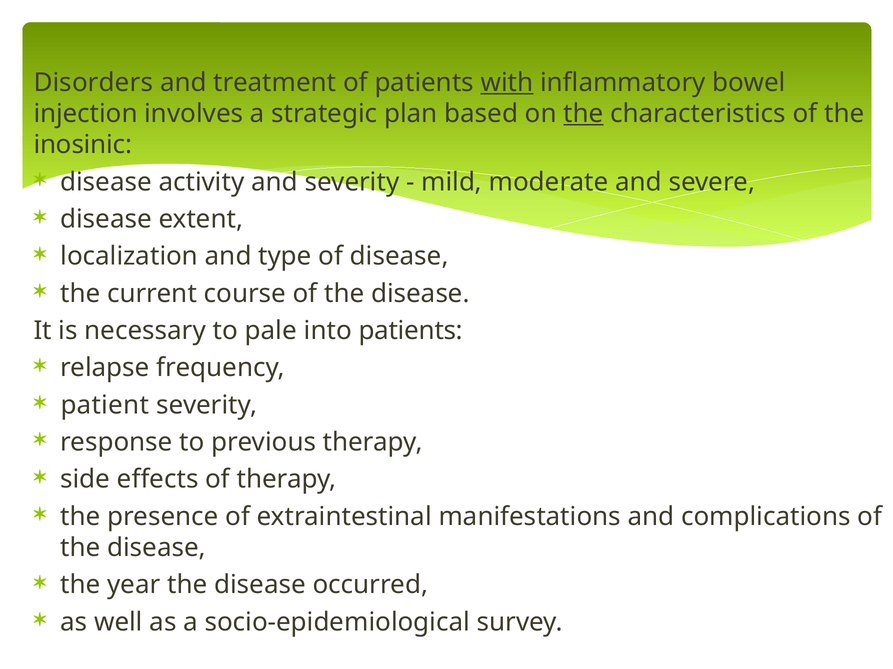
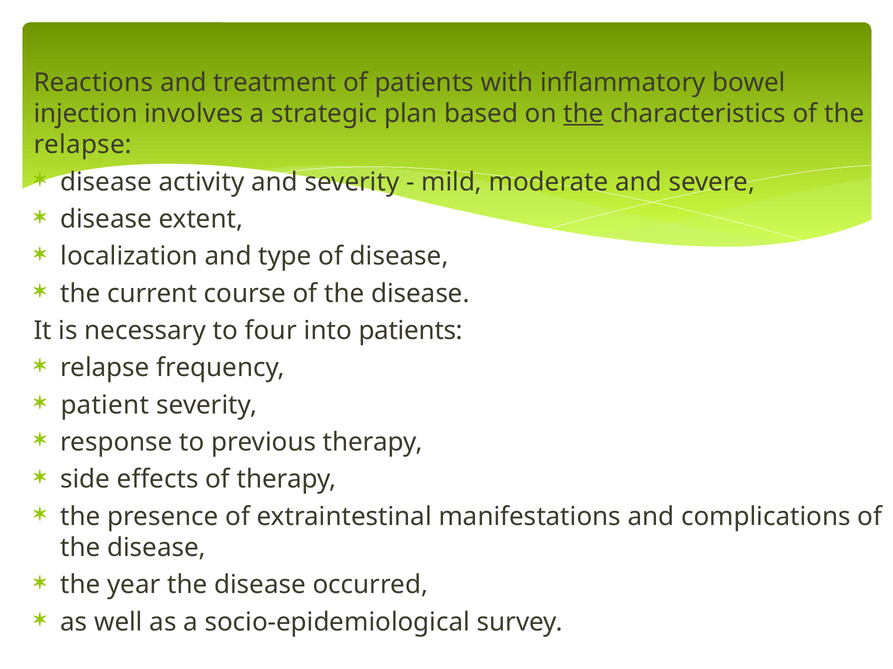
Disorders: Disorders -> Reactions
with underline: present -> none
inosinic at (83, 145): inosinic -> relapse
pale: pale -> four
